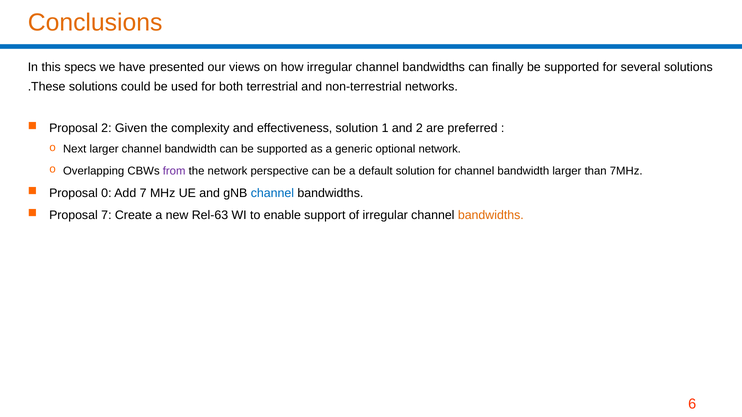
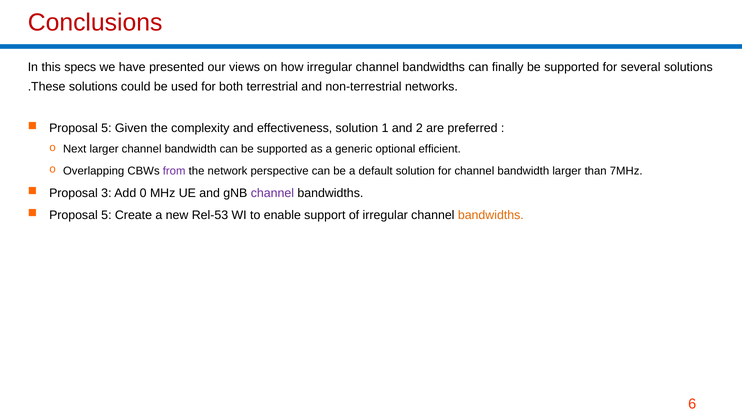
Conclusions colour: orange -> red
2 at (106, 128): 2 -> 5
optional network: network -> efficient
0: 0 -> 3
Add 7: 7 -> 0
channel at (272, 193) colour: blue -> purple
7 at (106, 215): 7 -> 5
Rel-63: Rel-63 -> Rel-53
